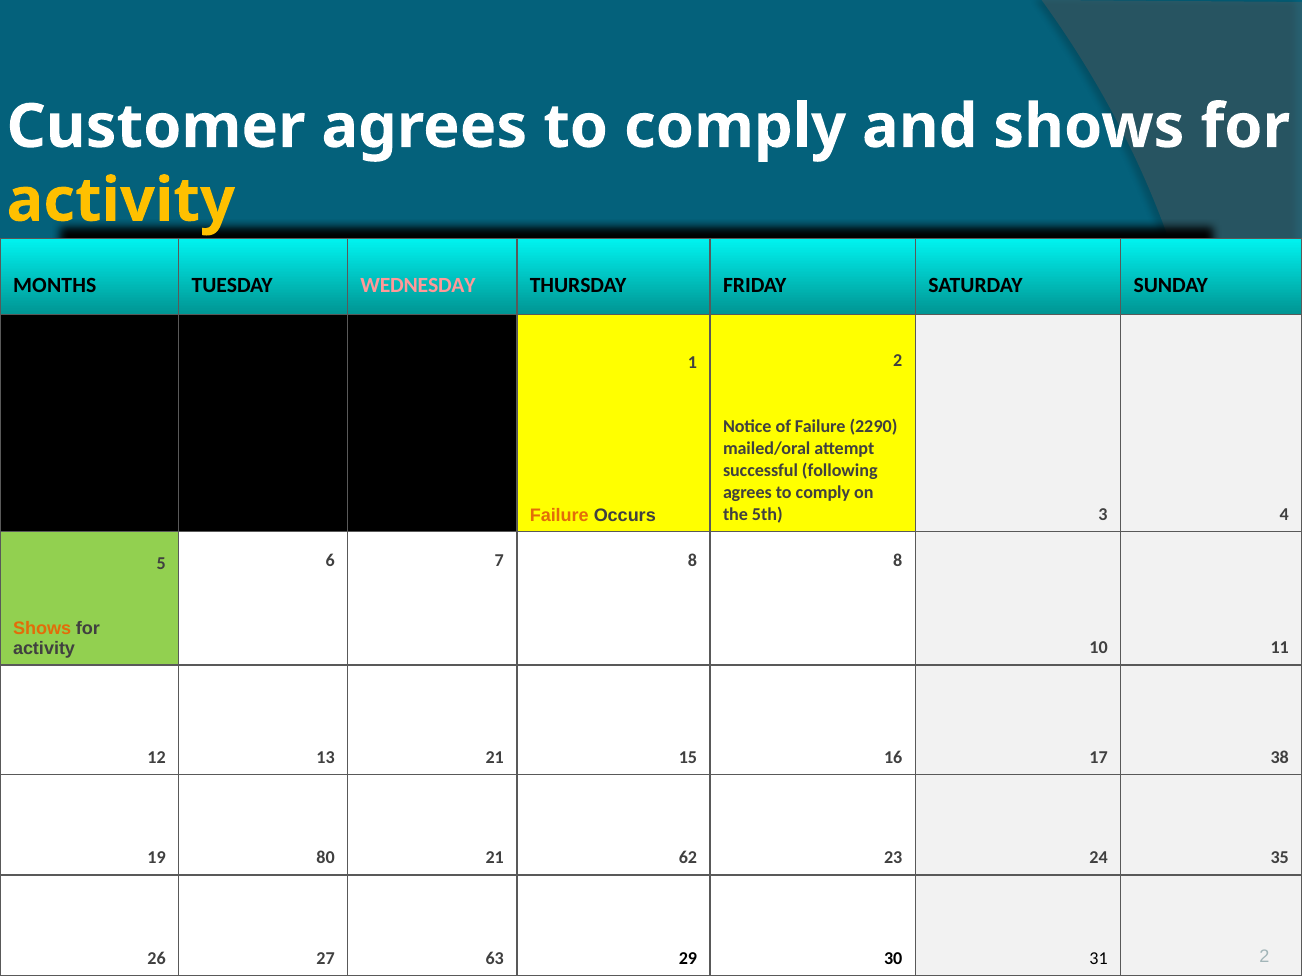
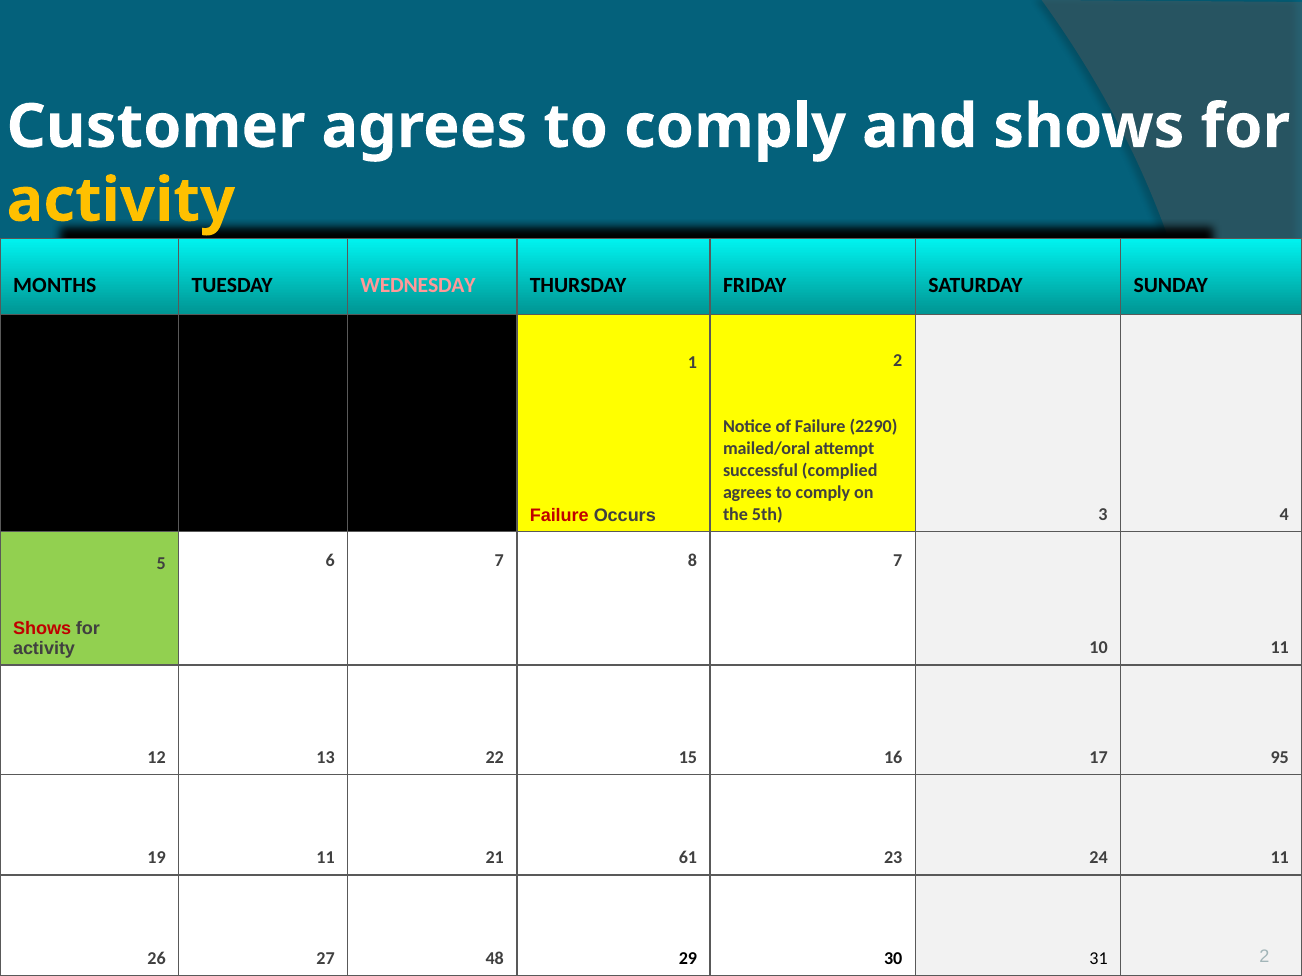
following: following -> complied
Failure at (559, 516) colour: orange -> red
8 8: 8 -> 7
Shows at (42, 629) colour: orange -> red
13 21: 21 -> 22
38: 38 -> 95
19 80: 80 -> 11
62: 62 -> 61
24 35: 35 -> 11
63: 63 -> 48
